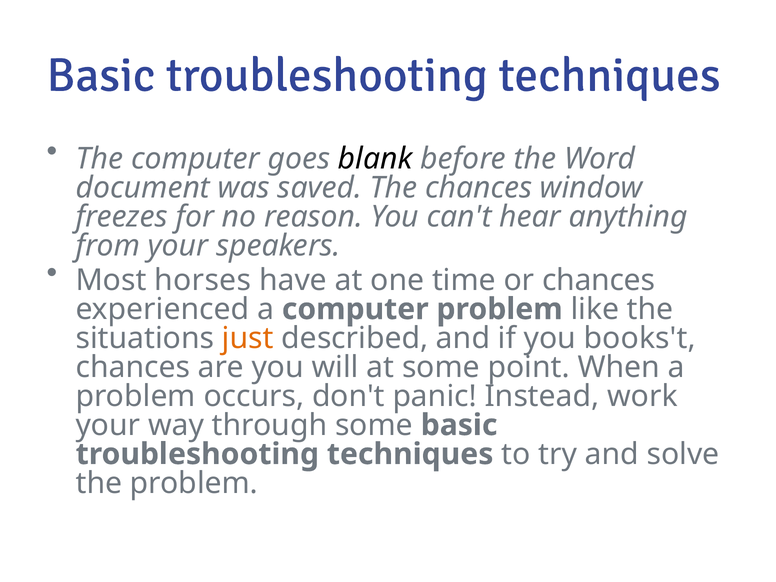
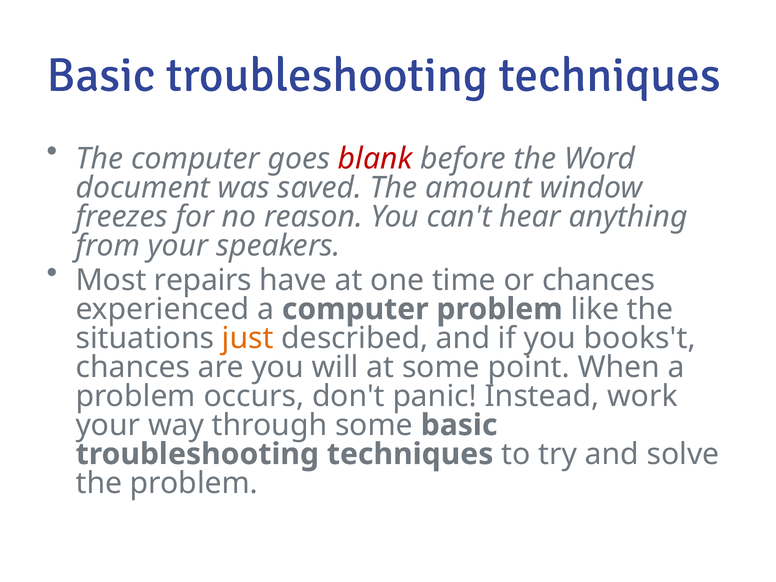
blank colour: black -> red
The chances: chances -> amount
horses: horses -> repairs
